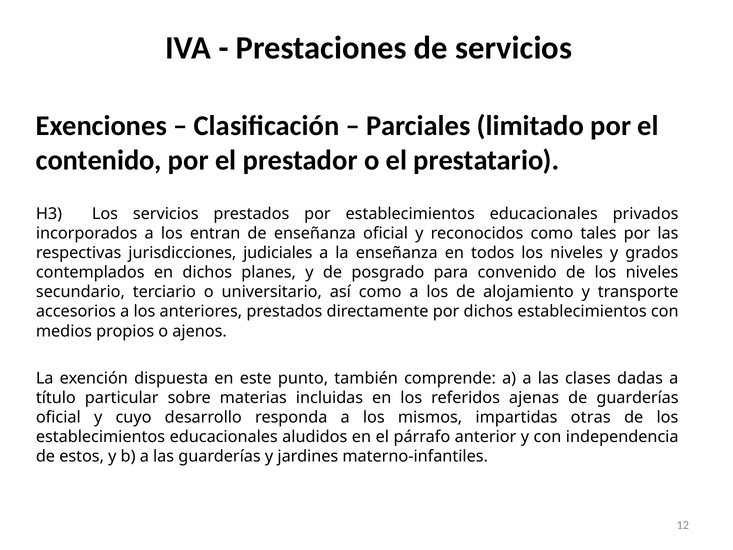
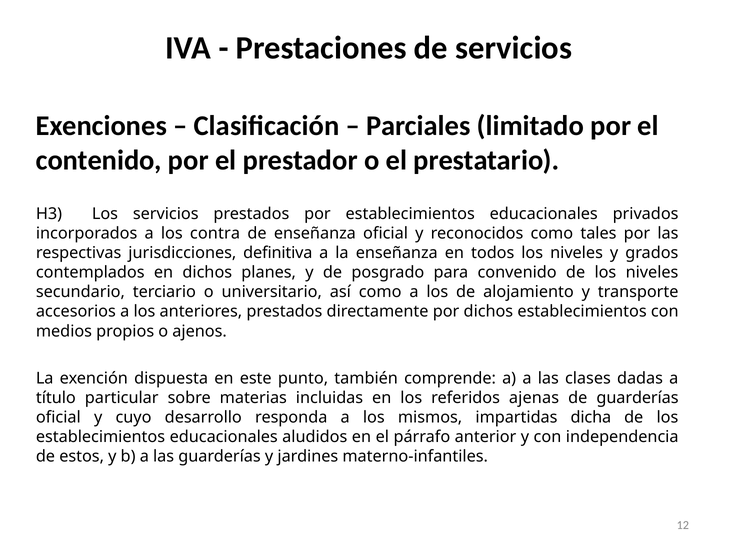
entran: entran -> contra
judiciales: judiciales -> definitiva
otras: otras -> dicha
